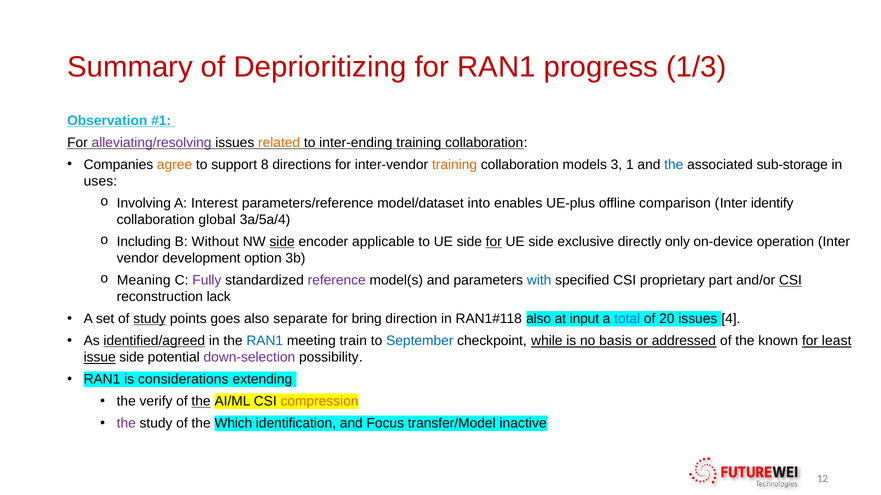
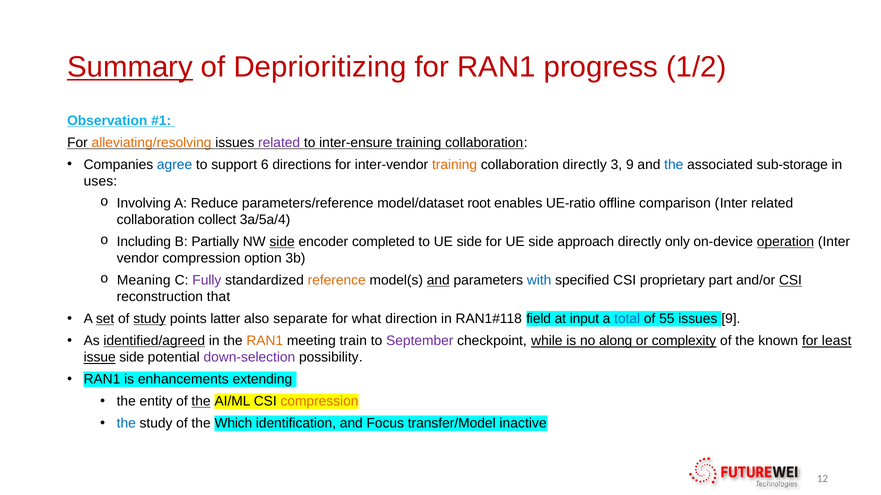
Summary underline: none -> present
1/3: 1/3 -> 1/2
alleviating/resolving colour: purple -> orange
related at (279, 143) colour: orange -> purple
inter-ending: inter-ending -> inter-ensure
agree colour: orange -> blue
8: 8 -> 6
collaboration models: models -> directly
3 1: 1 -> 9
Interest: Interest -> Reduce
into: into -> root
UE-plus: UE-plus -> UE-ratio
Inter identify: identify -> related
global: global -> collect
Without: Without -> Partially
applicable: applicable -> completed
for at (494, 242) underline: present -> none
exclusive: exclusive -> approach
operation underline: none -> present
vendor development: development -> compression
reference colour: purple -> orange
and at (438, 281) underline: none -> present
lack: lack -> that
set underline: none -> present
goes: goes -> latter
bring: bring -> what
also at (539, 319): also -> field
20: 20 -> 55
issues 4: 4 -> 9
RAN1 at (265, 341) colour: blue -> orange
September colour: blue -> purple
basis: basis -> along
addressed: addressed -> complexity
considerations: considerations -> enhancements
verify: verify -> entity
the at (126, 424) colour: purple -> blue
